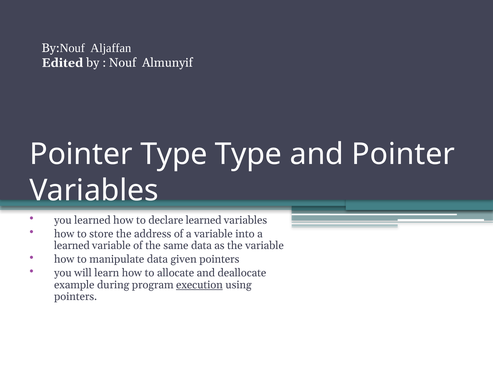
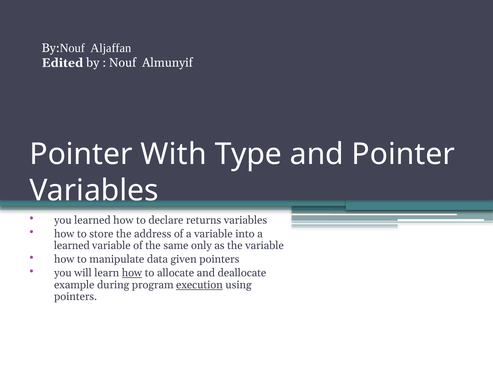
Pointer Type: Type -> With
declare learned: learned -> returns
same data: data -> only
how at (132, 273) underline: none -> present
